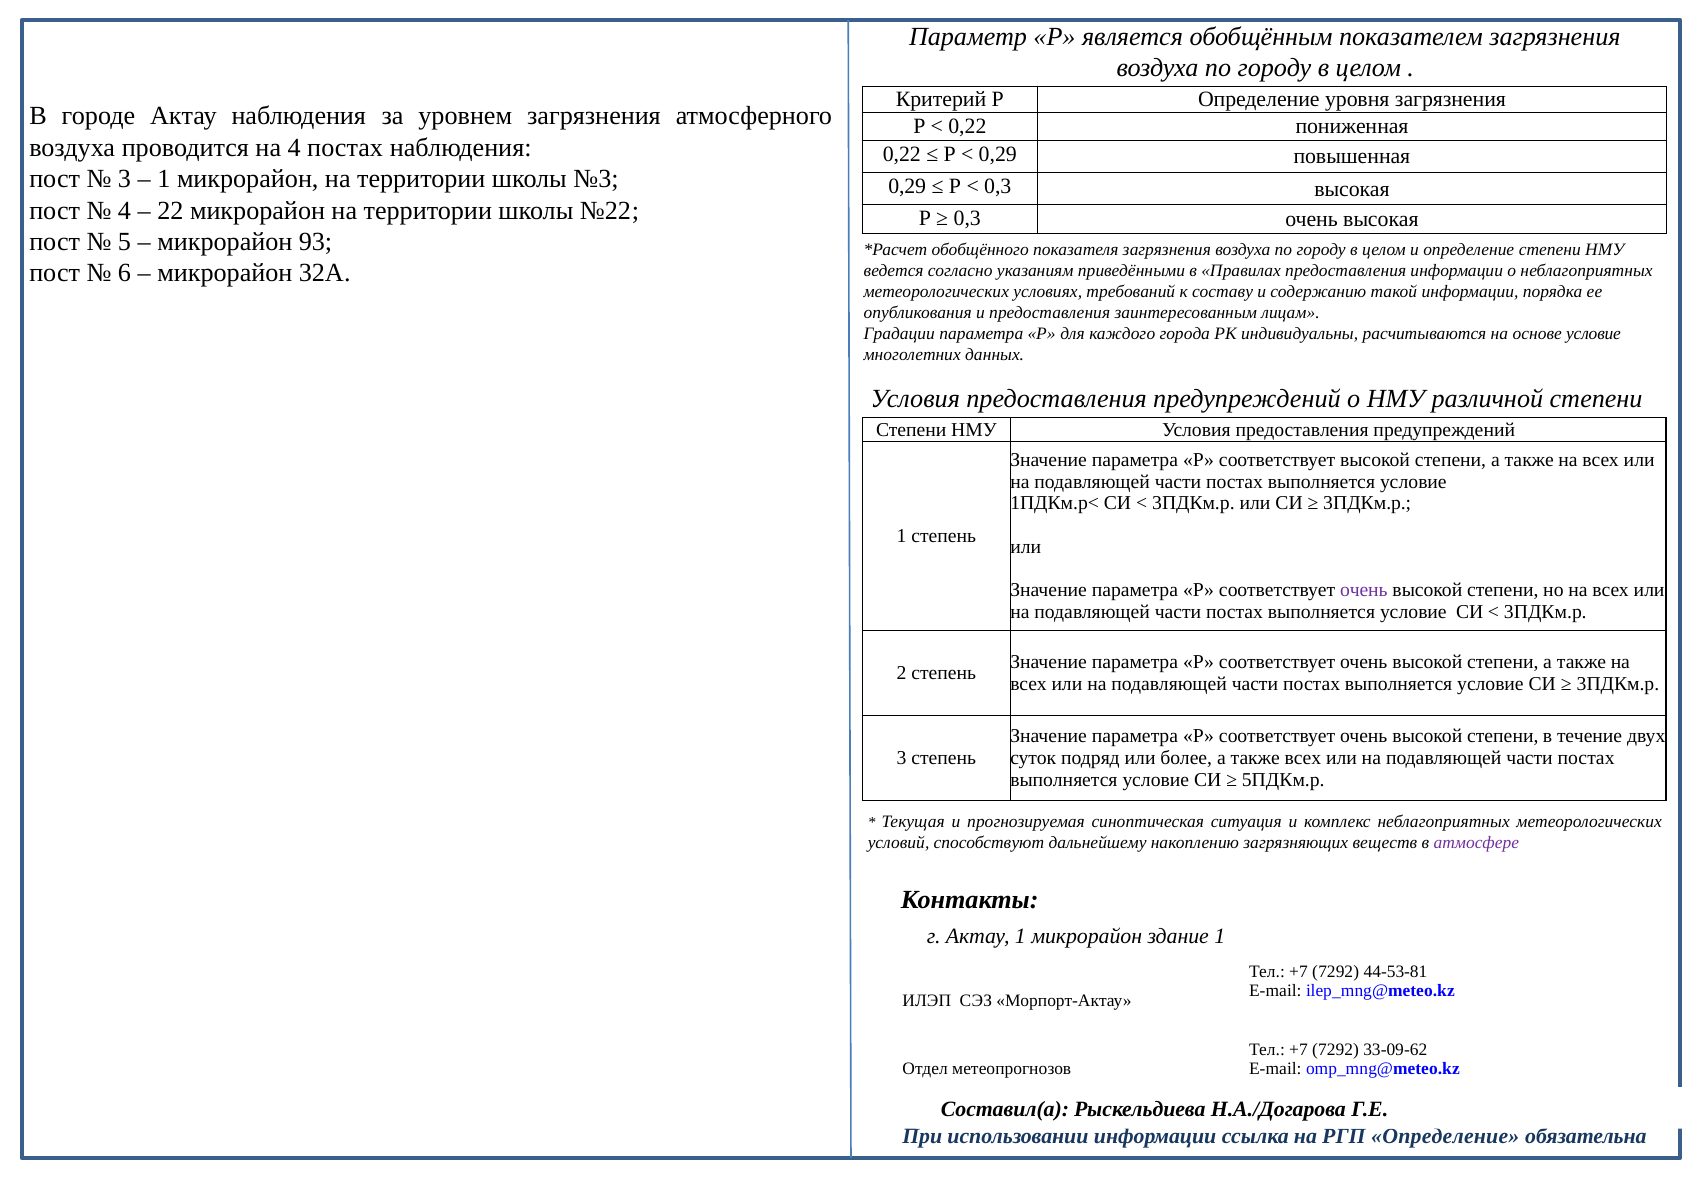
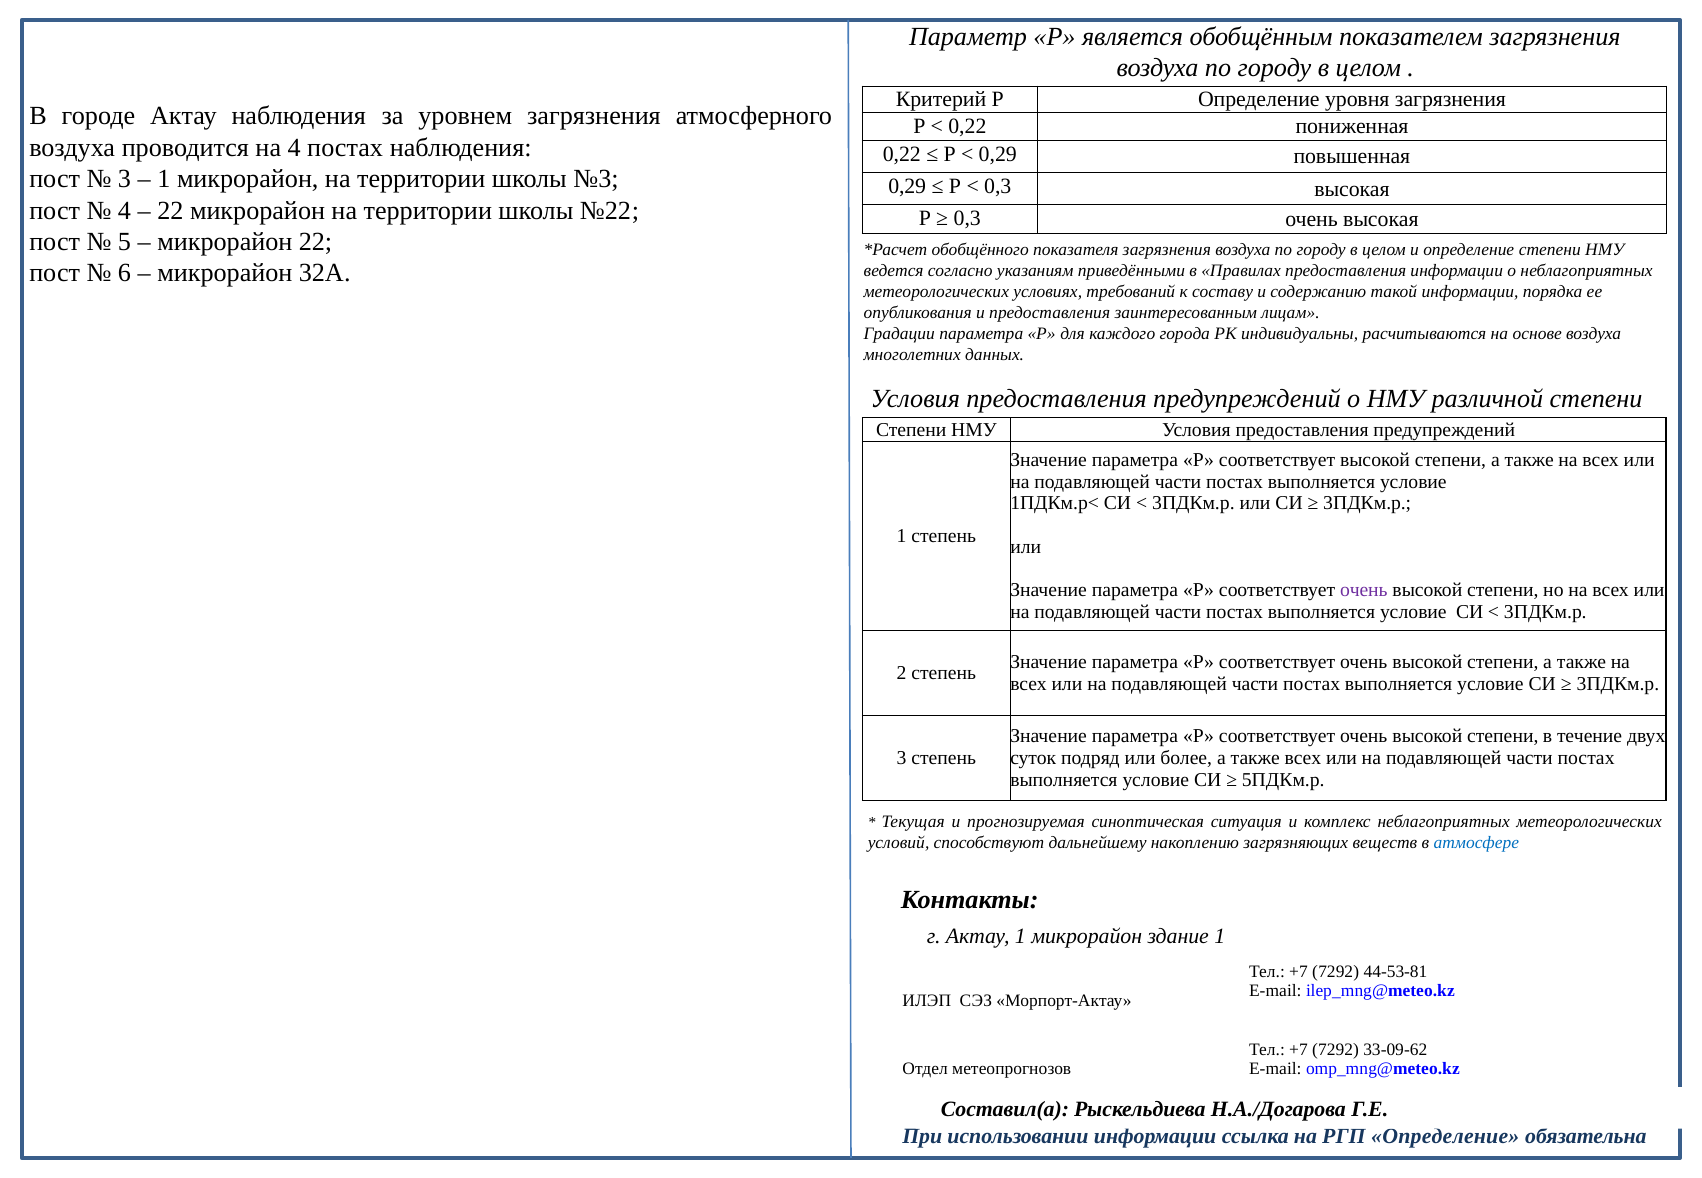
микрорайон 93: 93 -> 22
основе условие: условие -> воздуха
атмосфере colour: purple -> blue
